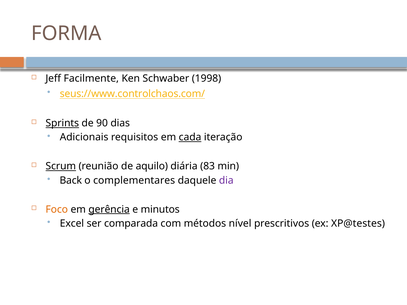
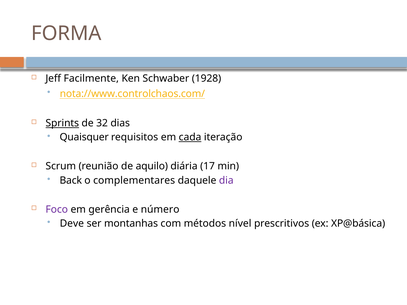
1998: 1998 -> 1928
seus://www.controlchaos.com/: seus://www.controlchaos.com/ -> nota://www.controlchaos.com/
90: 90 -> 32
Adicionais: Adicionais -> Quaisquer
Scrum underline: present -> none
83: 83 -> 17
Foco colour: orange -> purple
gerência underline: present -> none
minutos: minutos -> número
Excel: Excel -> Deve
comparada: comparada -> montanhas
XP@testes: XP@testes -> XP@básica
